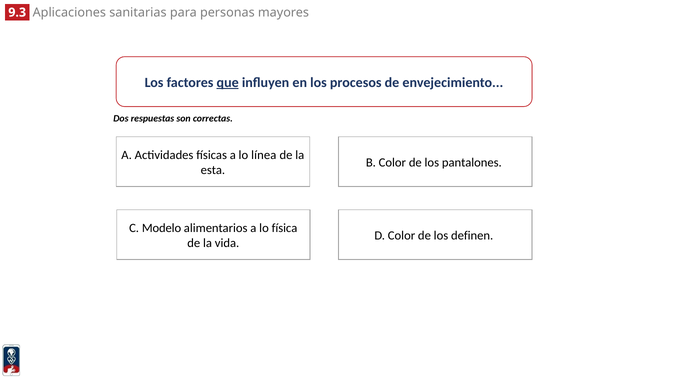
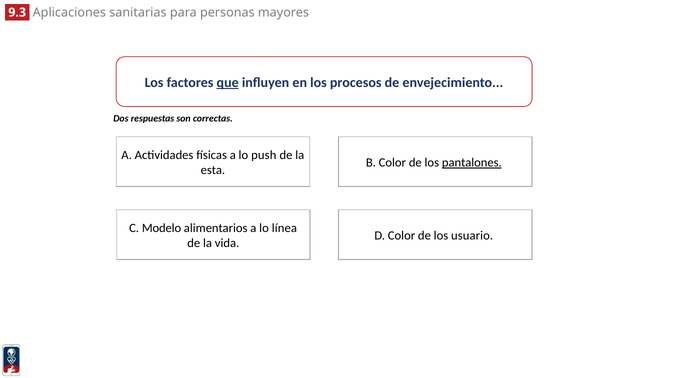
línea: línea -> push
pantalones underline: none -> present
física: física -> línea
definen: definen -> usuario
